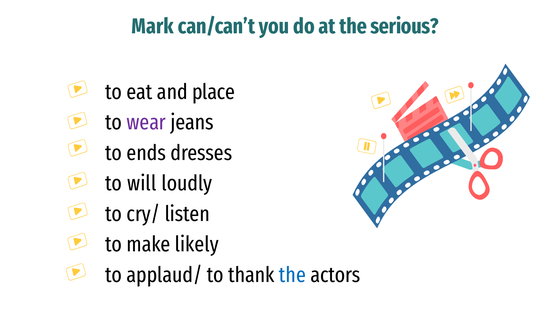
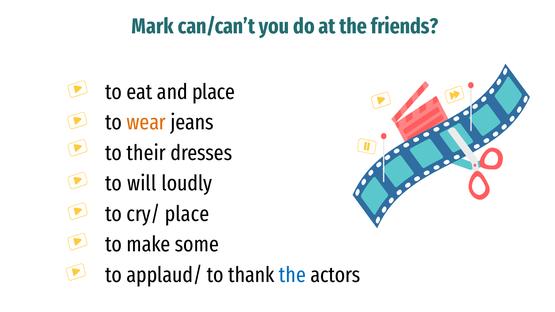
serious: serious -> friends
wear colour: purple -> orange
ends: ends -> their
cry/ listen: listen -> place
likely: likely -> some
